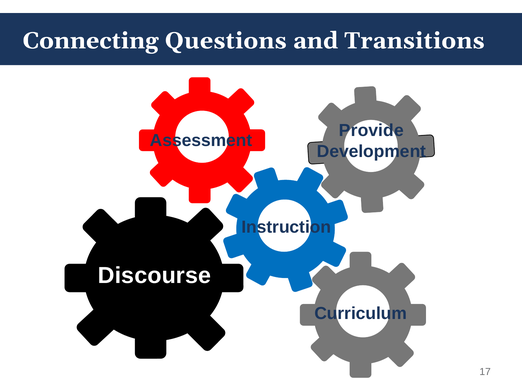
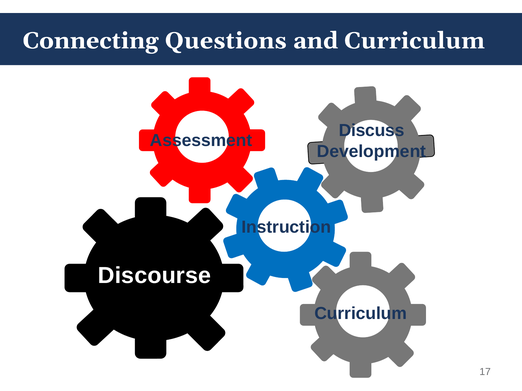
and Transitions: Transitions -> Curriculum
Provide: Provide -> Discuss
